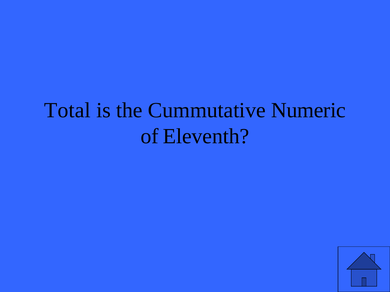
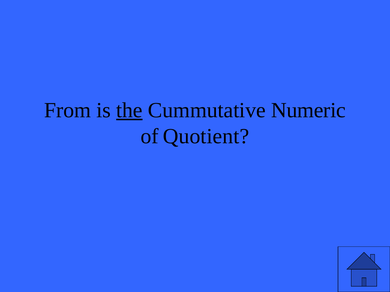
Total: Total -> From
the underline: none -> present
Eleventh: Eleventh -> Quotient
